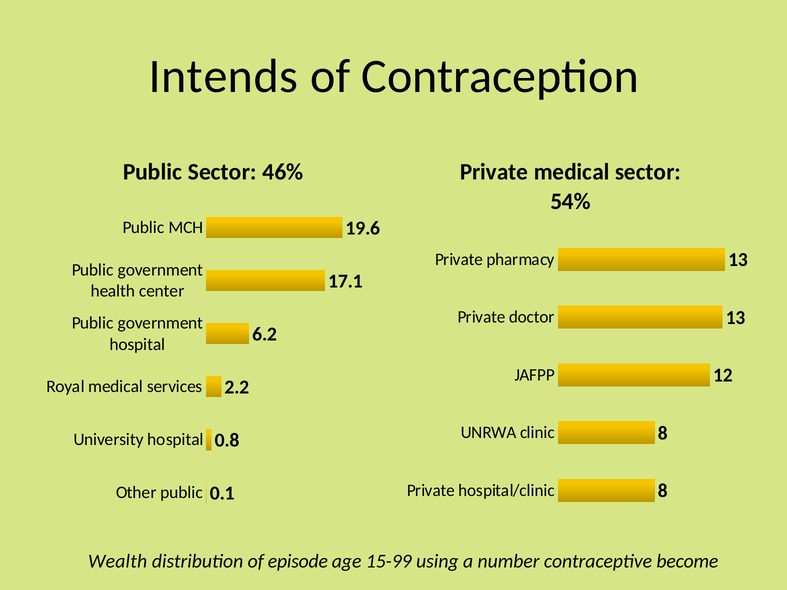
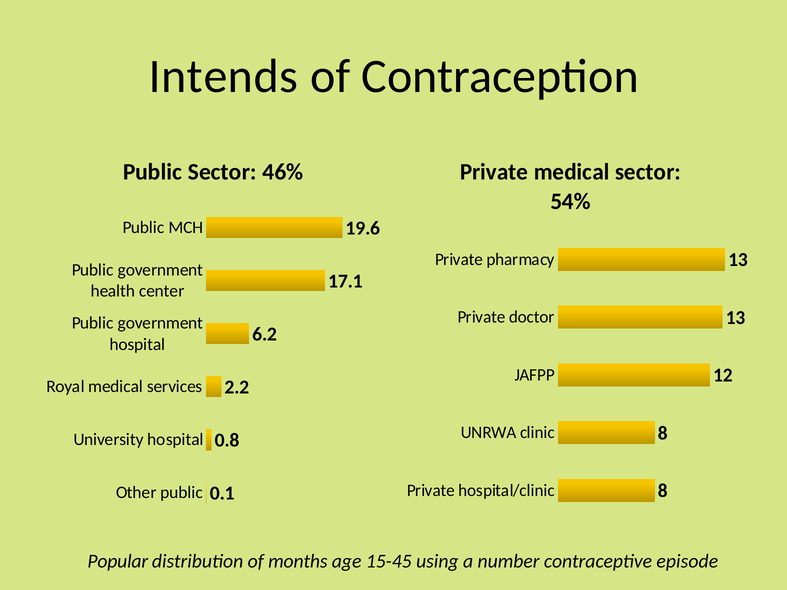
Wealth: Wealth -> Popular
episode: episode -> months
15-99: 15-99 -> 15-45
become: become -> episode
